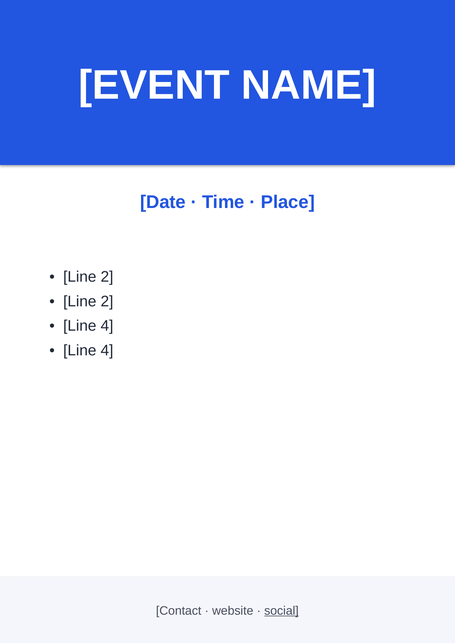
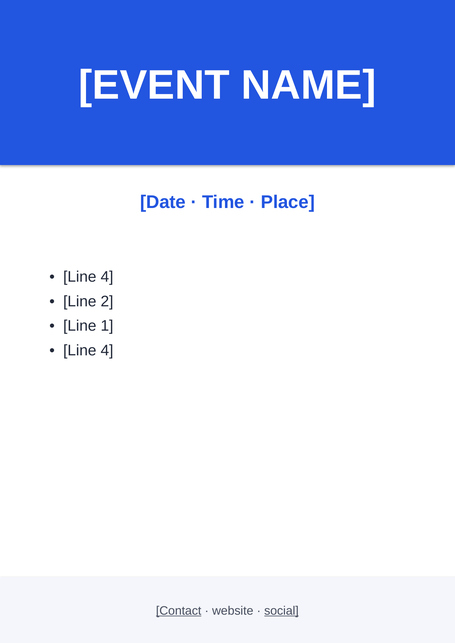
2 at (107, 277): 2 -> 4
4 at (107, 326): 4 -> 1
Contact underline: none -> present
